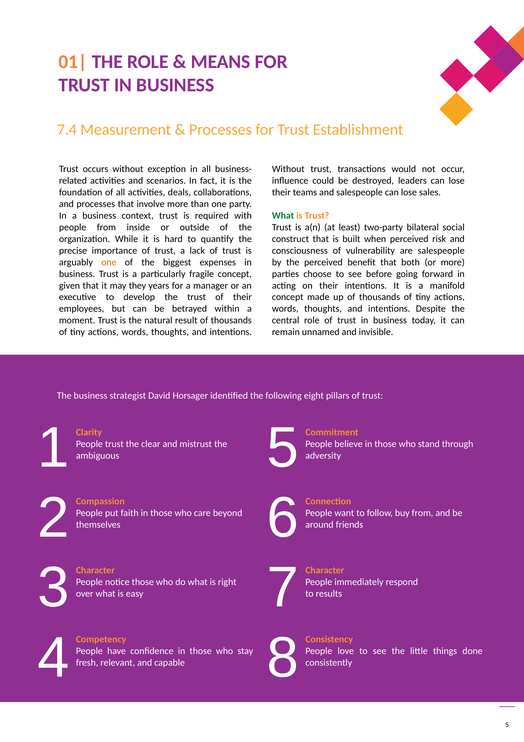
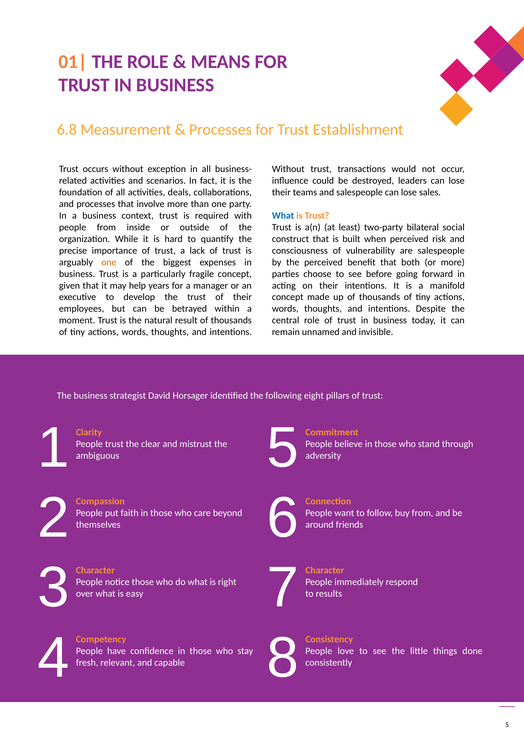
7.4: 7.4 -> 6.8
What at (283, 215) colour: green -> blue
they: they -> help
